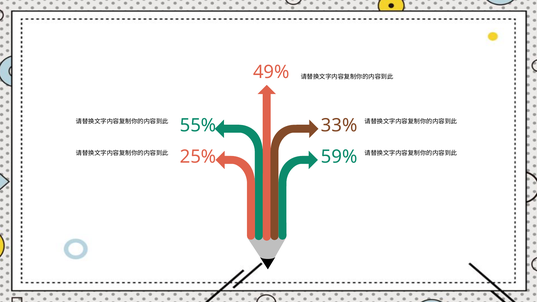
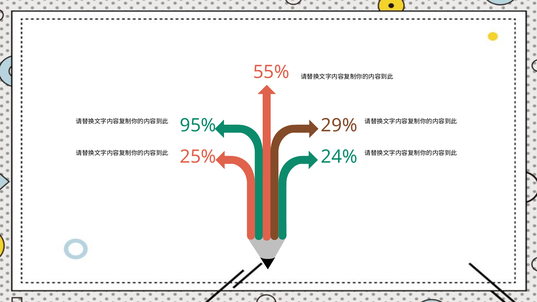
49%: 49% -> 55%
55%: 55% -> 95%
33%: 33% -> 29%
59%: 59% -> 24%
